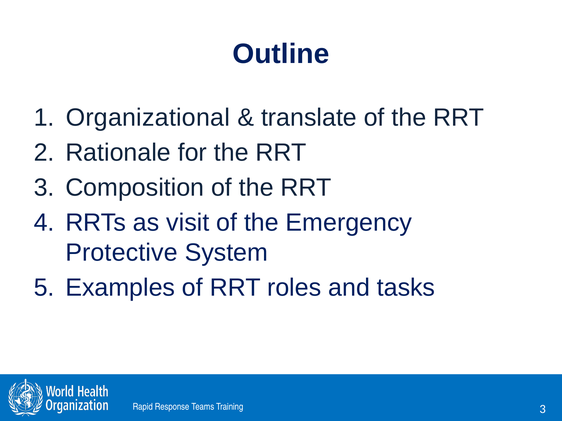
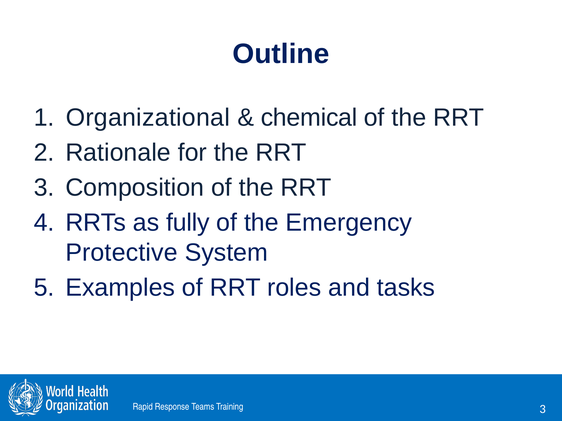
translate: translate -> chemical
visit: visit -> fully
